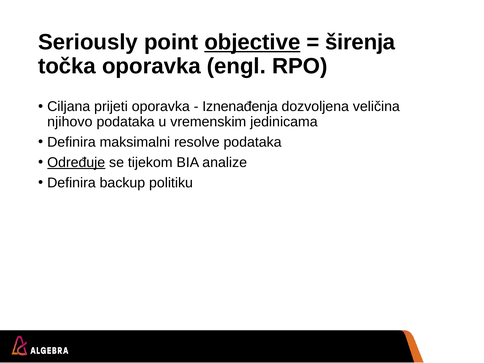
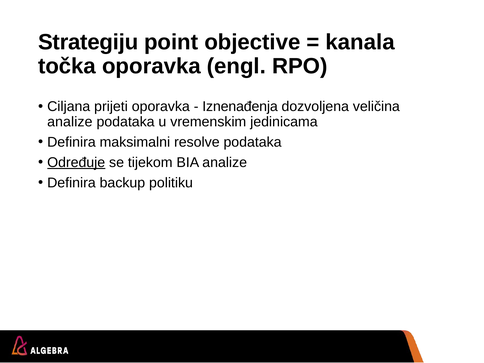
Seriously: Seriously -> Strategiju
objective underline: present -> none
širenja: širenja -> kanala
njihovo at (70, 122): njihovo -> analize
